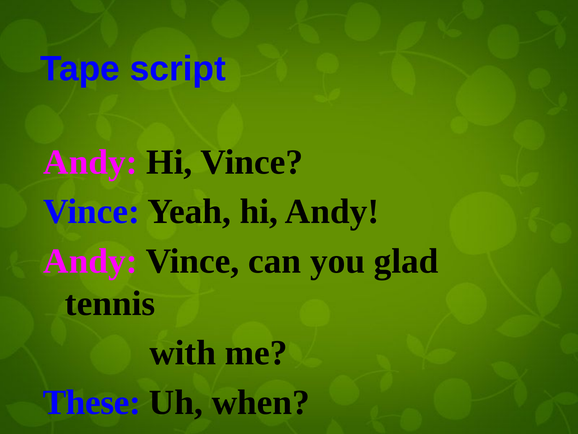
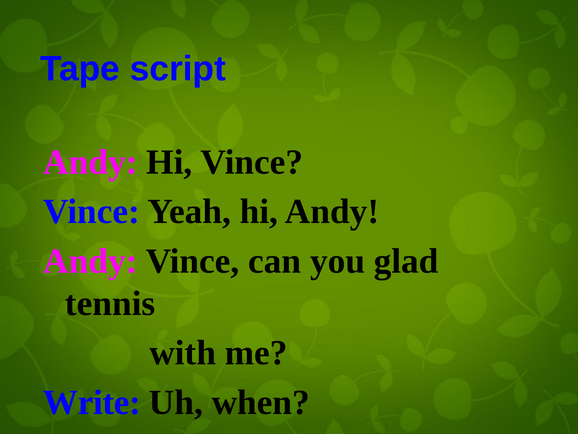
These: These -> Write
